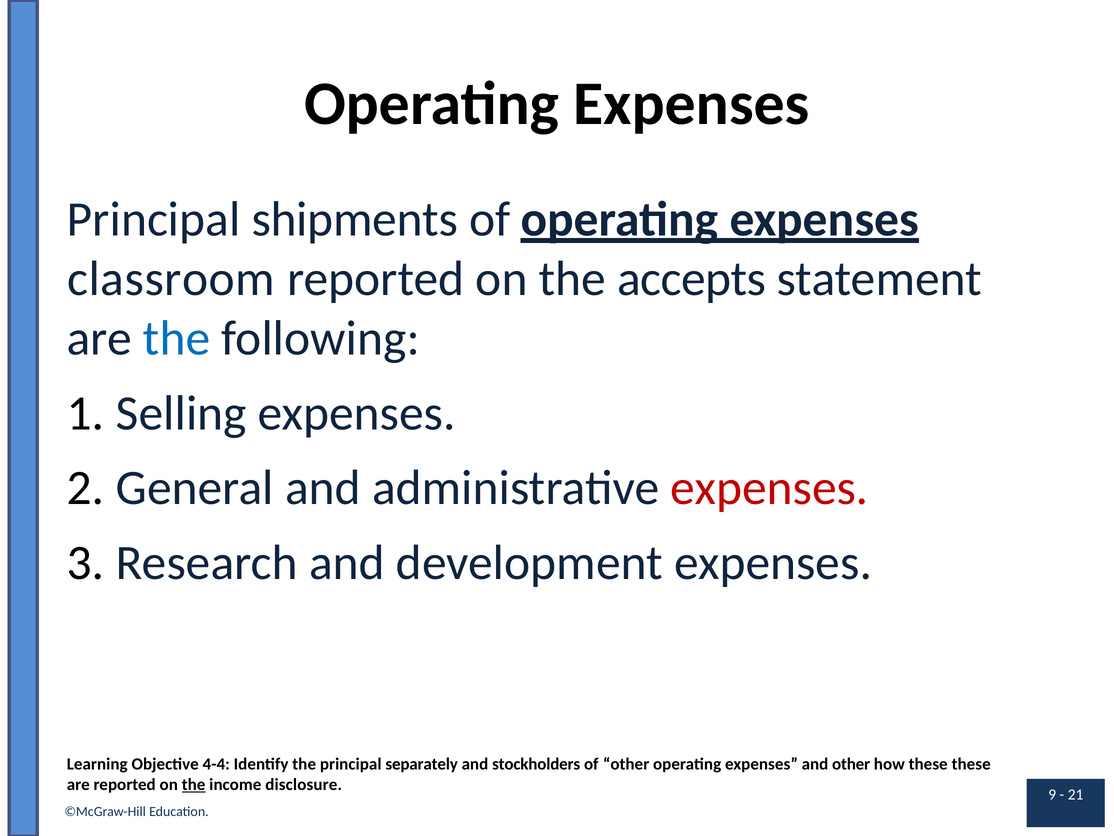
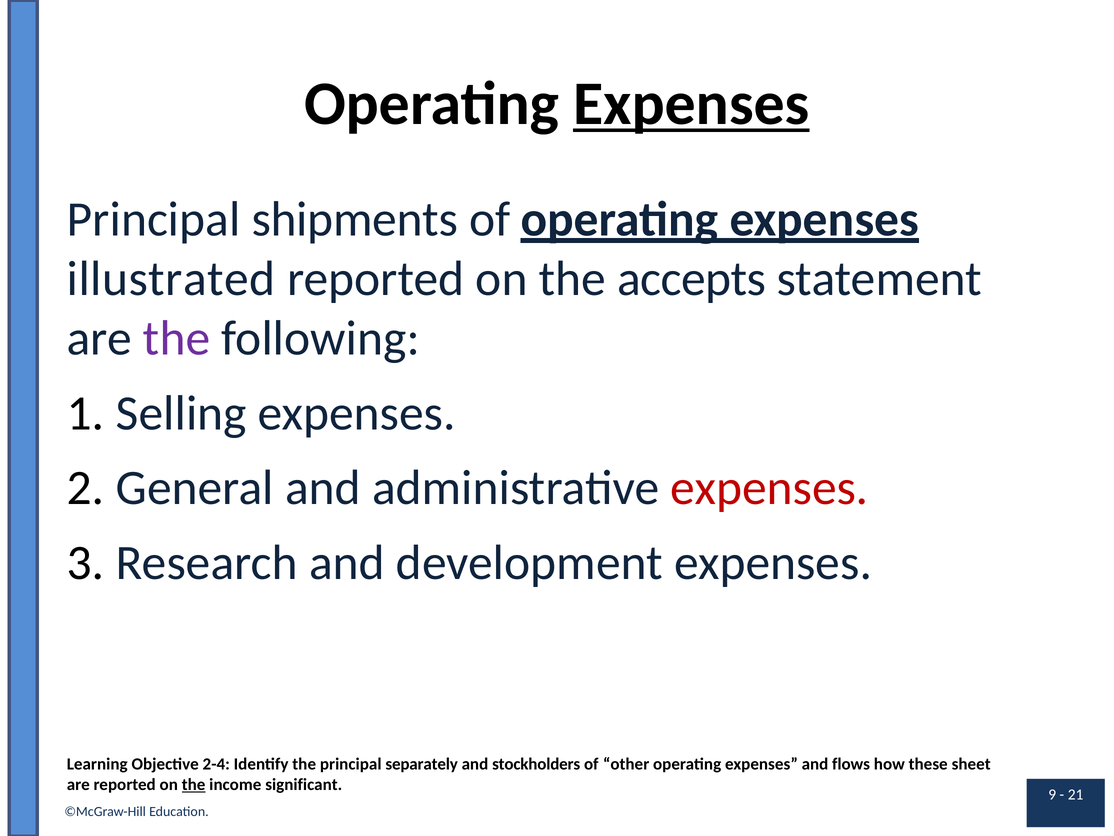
Expenses at (691, 104) underline: none -> present
classroom: classroom -> illustrated
the at (177, 338) colour: blue -> purple
4-4: 4-4 -> 2-4
and other: other -> flows
these these: these -> sheet
disclosure: disclosure -> significant
